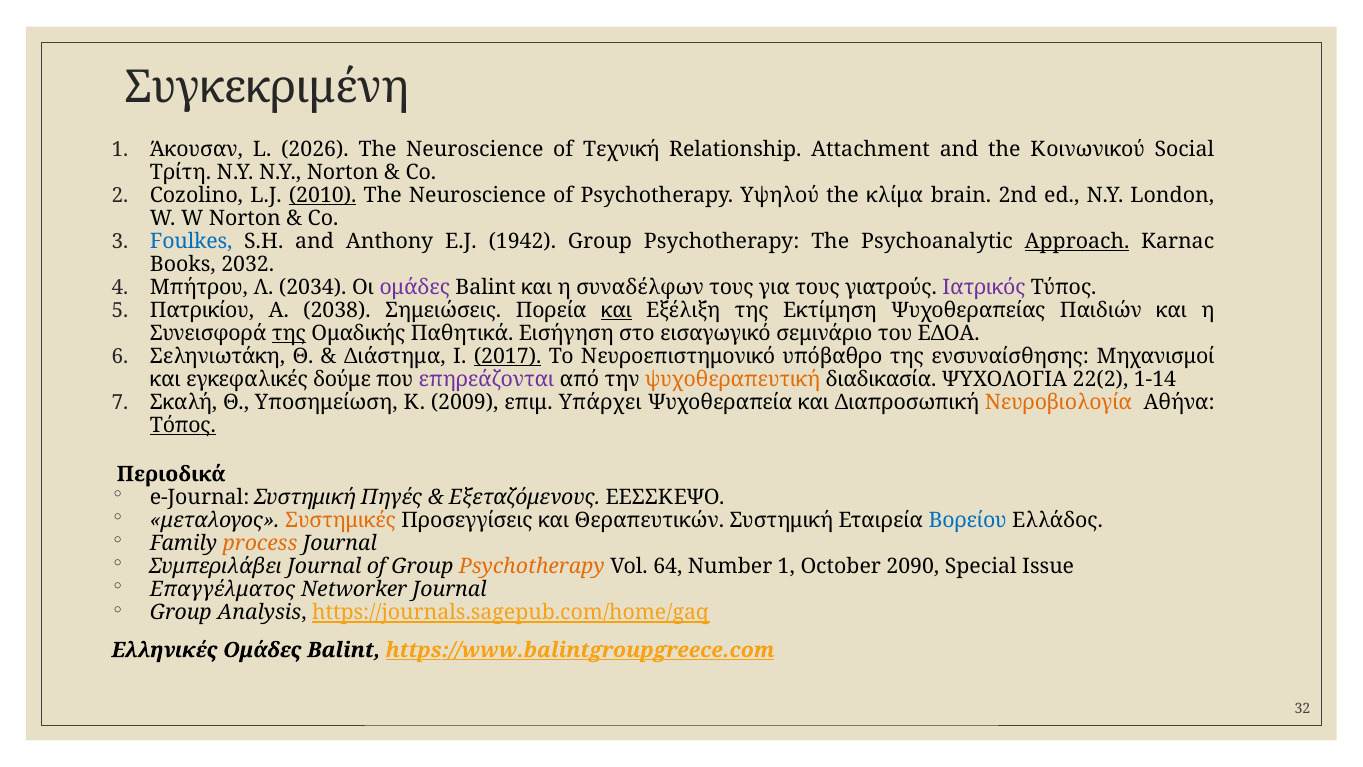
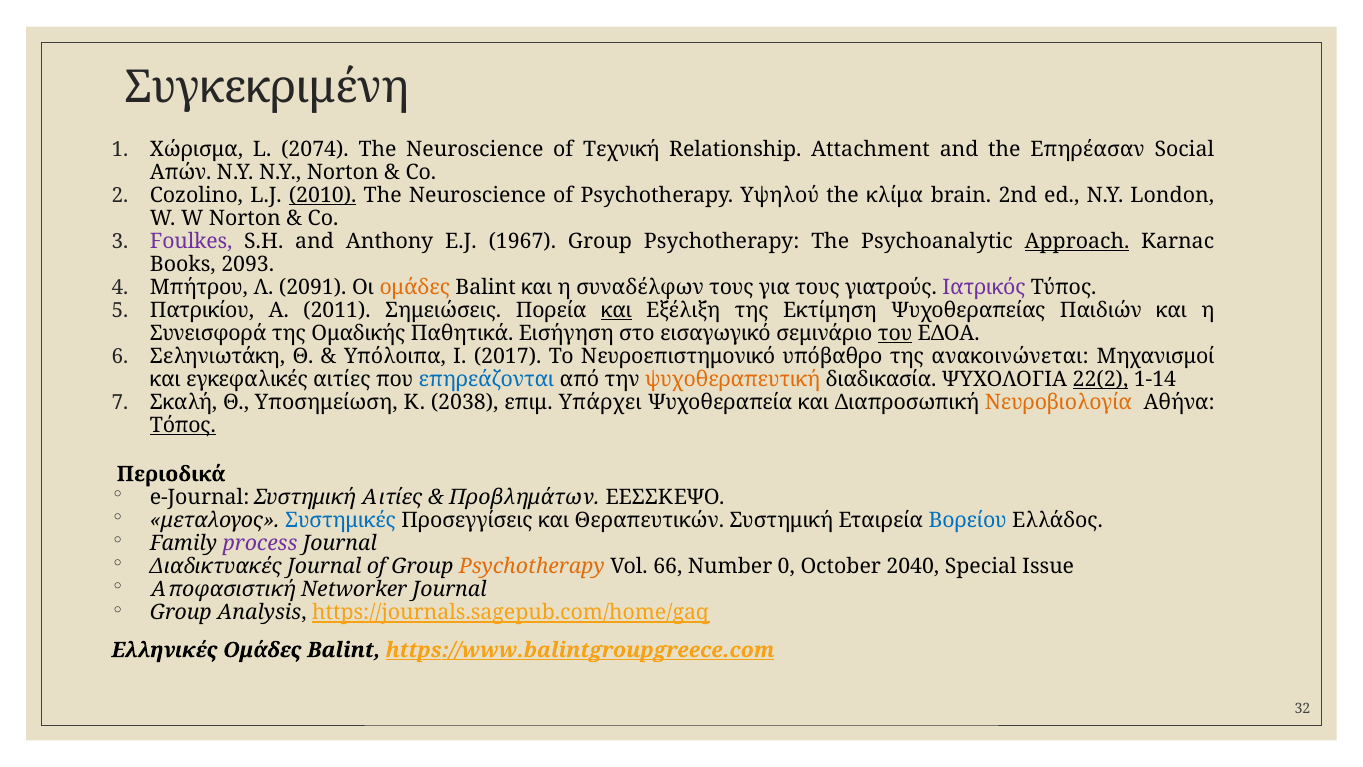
Άκουσαν: Άκουσαν -> Χώρισμα
2026: 2026 -> 2074
Κοινωνικού: Κοινωνικού -> Επηρέασαν
Τρίτη: Τρίτη -> Απών
Foulkes colour: blue -> purple
1942: 1942 -> 1967
2032: 2032 -> 2093
2034: 2034 -> 2091
ομάδες at (415, 287) colour: purple -> orange
2038: 2038 -> 2011
της at (289, 333) underline: present -> none
του underline: none -> present
Διάστημα: Διάστημα -> Υπόλοιπα
2017 underline: present -> none
ενσυναίσθησης: ενσυναίσθησης -> ανακοινώνεται
εγκεφαλικές δούμε: δούμε -> αιτίες
επηρεάζονται colour: purple -> blue
22(2 underline: none -> present
2009: 2009 -> 2038
Συστημική Πηγές: Πηγές -> Αιτίες
Εξεταζόμενους: Εξεταζόμενους -> Προβλημάτων
Συστημικές colour: orange -> blue
process colour: orange -> purple
Συμπεριλάβει: Συμπεριλάβει -> Διαδικτυακές
64: 64 -> 66
Number 1: 1 -> 0
2090: 2090 -> 2040
Επαγγέλματος: Επαγγέλματος -> Αποφασιστική
